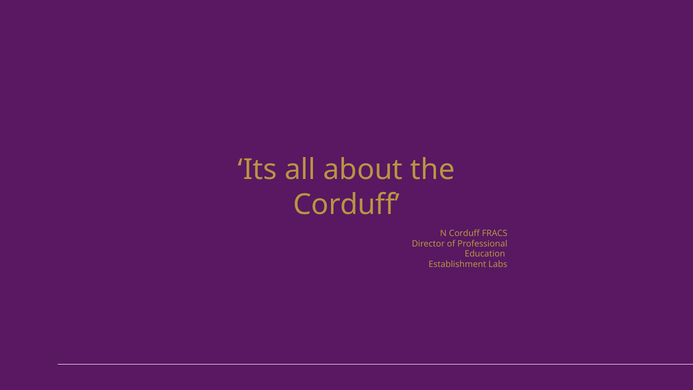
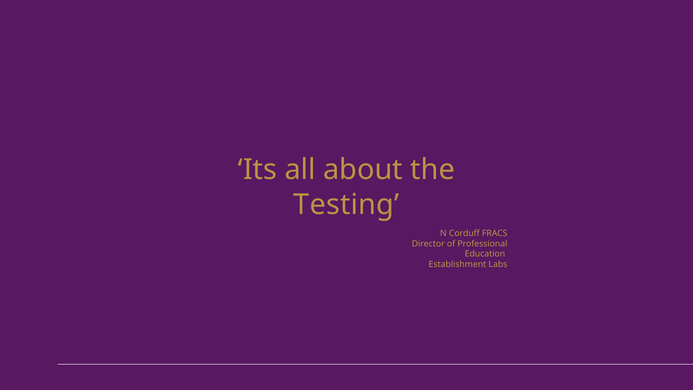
Corduff at (347, 205): Corduff -> Testing
